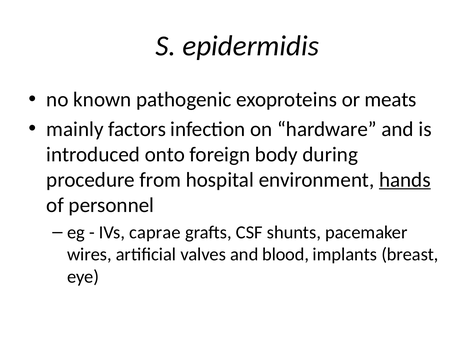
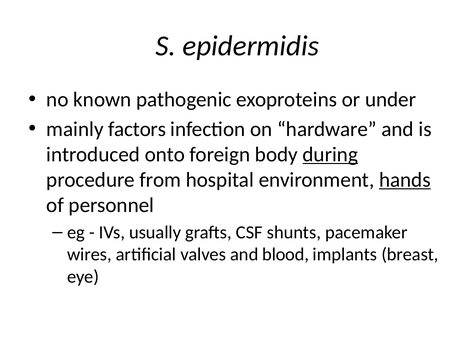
meats: meats -> under
during underline: none -> present
caprae: caprae -> usually
